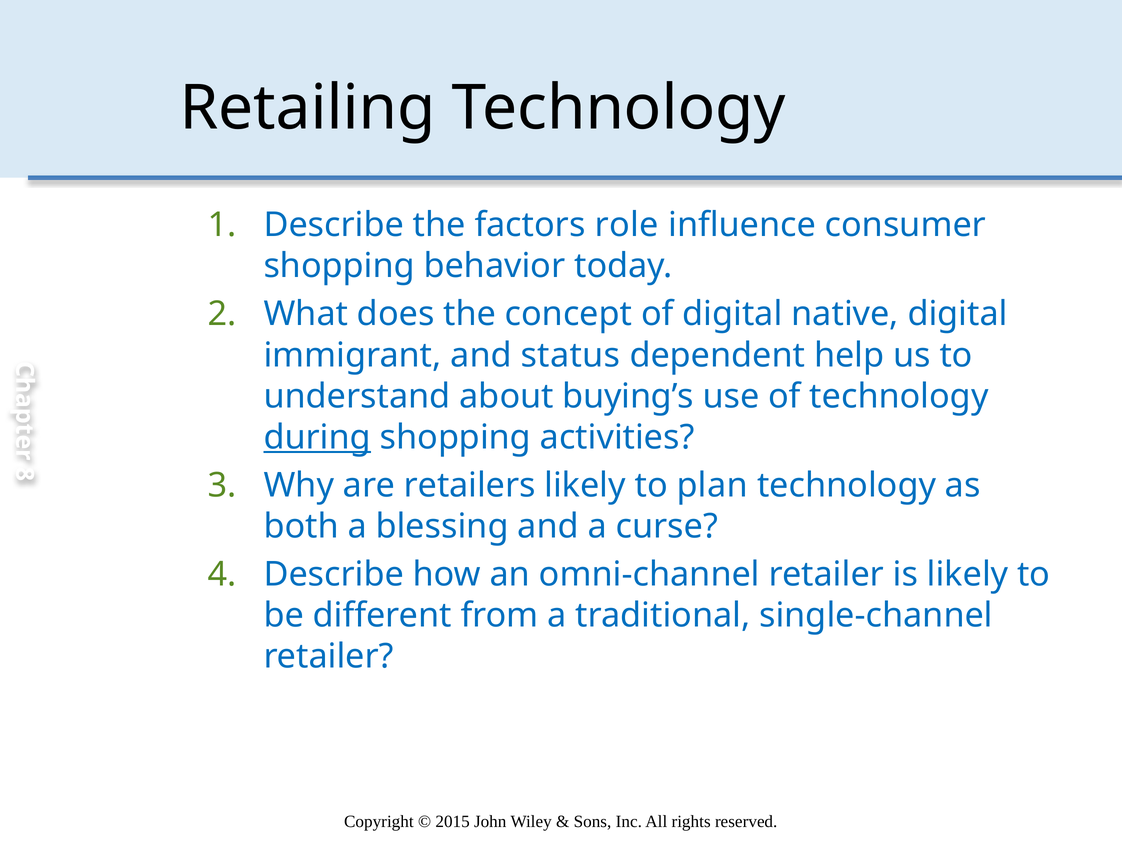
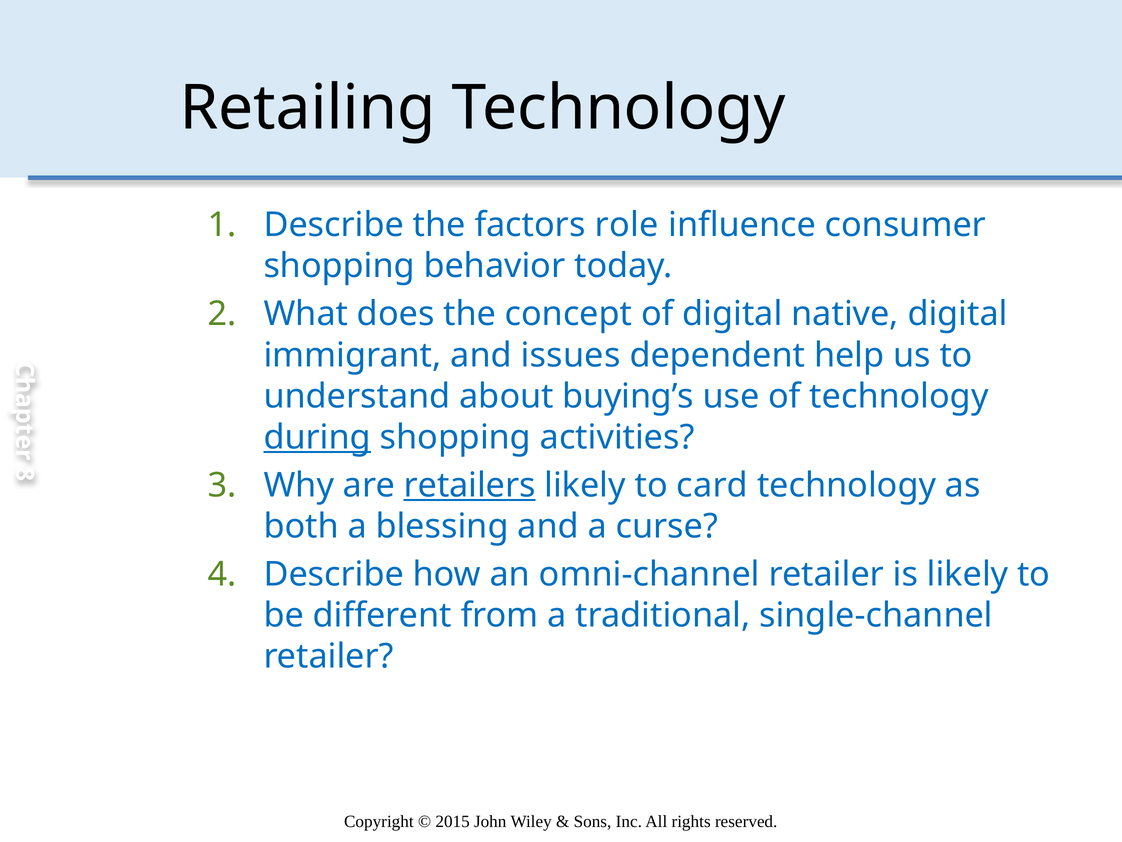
status: status -> issues
retailers underline: none -> present
plan: plan -> card
